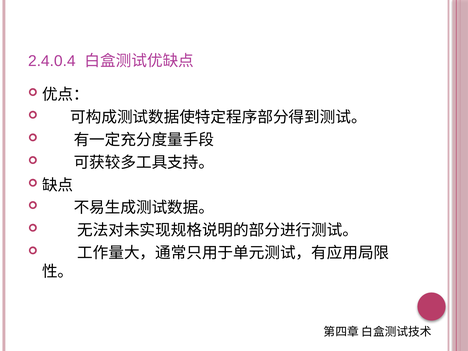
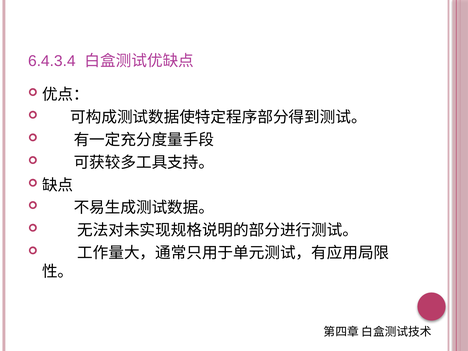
2.4.0.4: 2.4.0.4 -> 6.4.3.4
